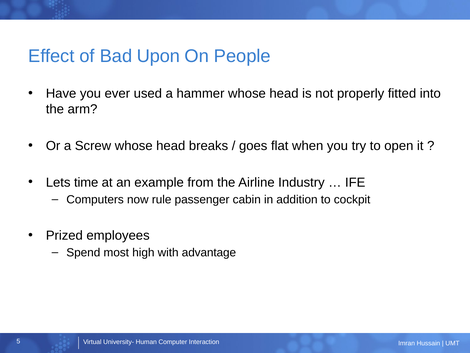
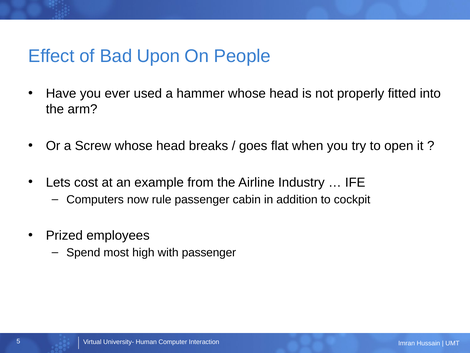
time: time -> cost
with advantage: advantage -> passenger
